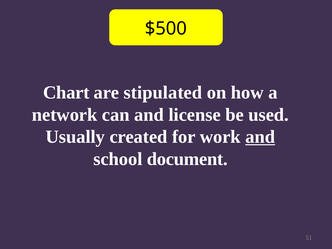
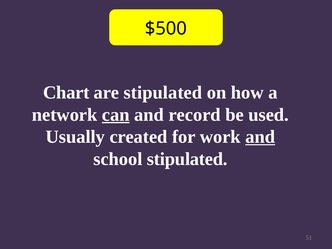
can underline: none -> present
license: license -> record
school document: document -> stipulated
